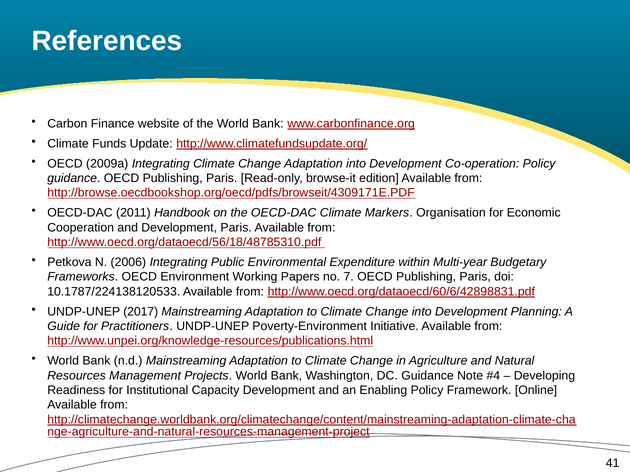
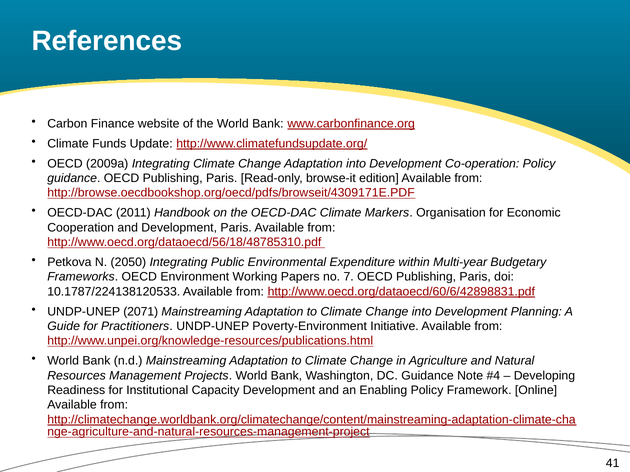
2006: 2006 -> 2050
2017: 2017 -> 2071
